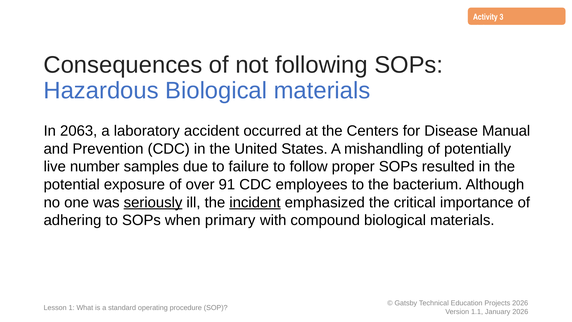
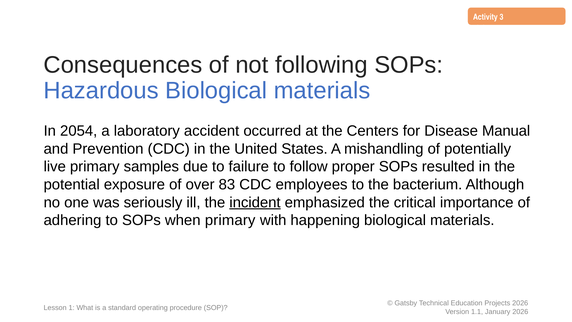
2063: 2063 -> 2054
live number: number -> primary
91: 91 -> 83
seriously underline: present -> none
compound: compound -> happening
